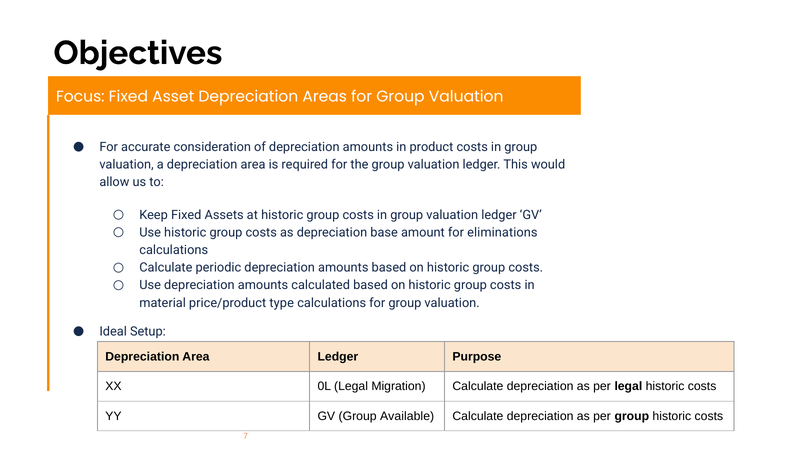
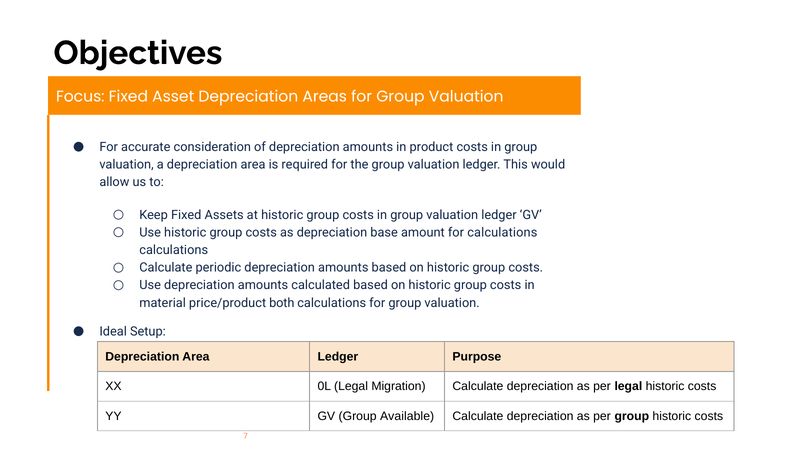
for eliminations: eliminations -> calculations
type: type -> both
